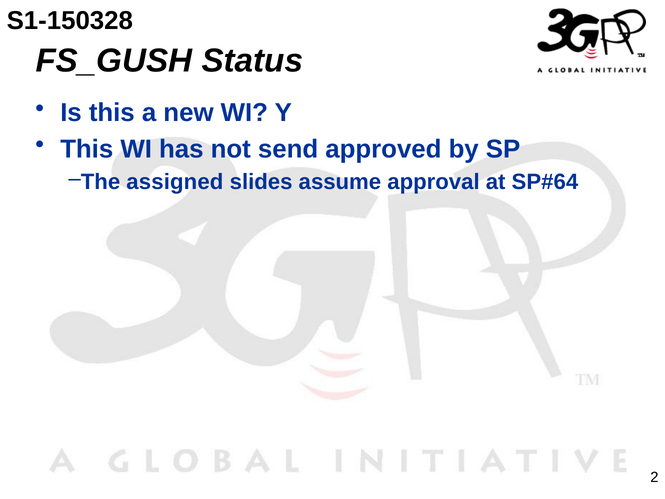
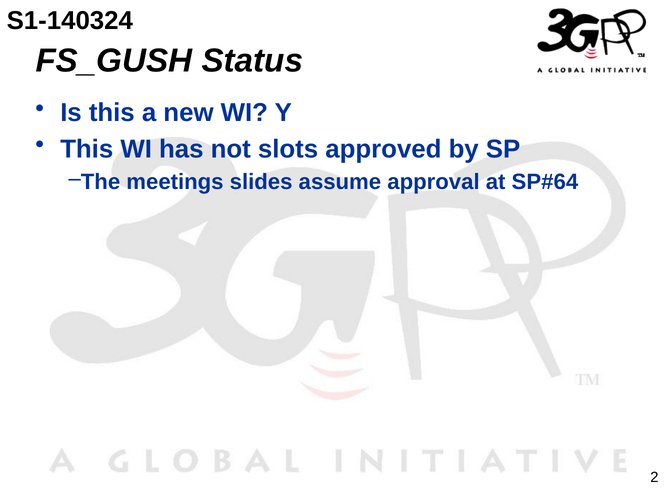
S1-150328: S1-150328 -> S1-140324
send: send -> slots
assigned: assigned -> meetings
